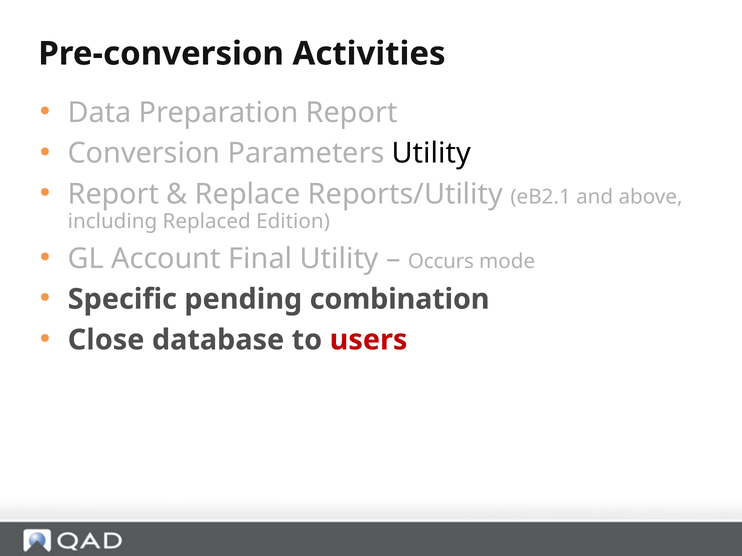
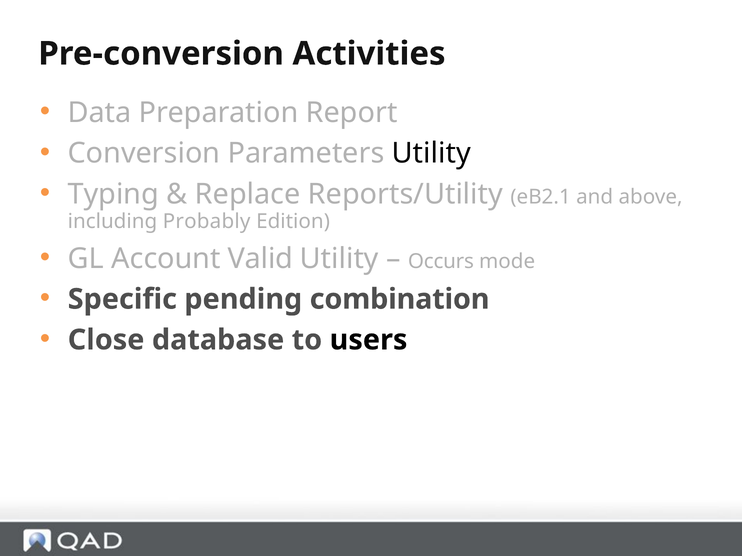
Report at (113, 194): Report -> Typing
Replaced: Replaced -> Probably
Final: Final -> Valid
users colour: red -> black
